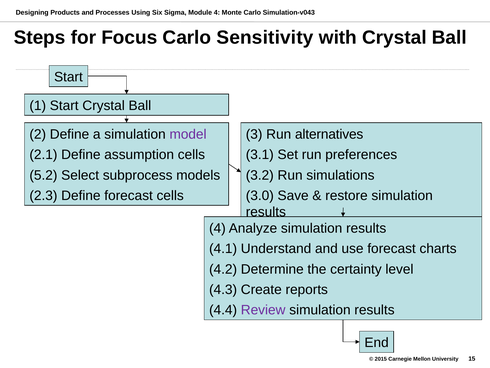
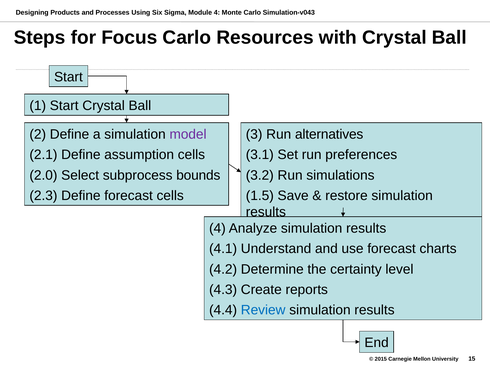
Sensitivity: Sensitivity -> Resources
5.2: 5.2 -> 2.0
models: models -> bounds
3.0: 3.0 -> 1.5
Review colour: purple -> blue
